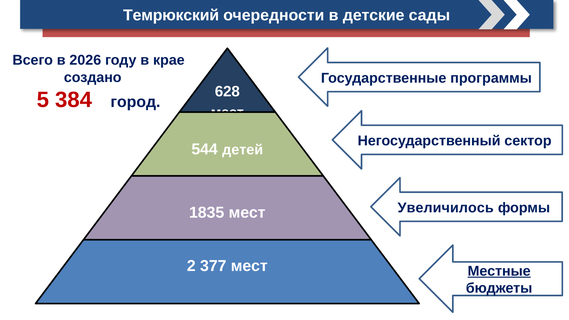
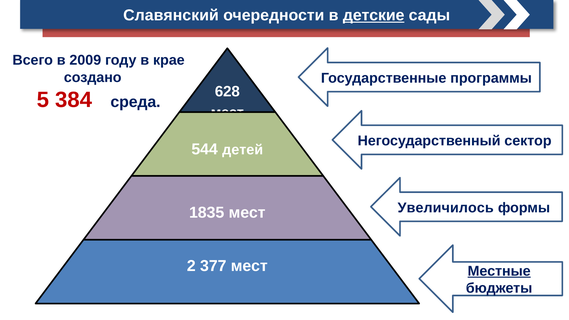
Темрюкский: Темрюкский -> Славянский
детские underline: none -> present
2026: 2026 -> 2009
город: город -> среда
